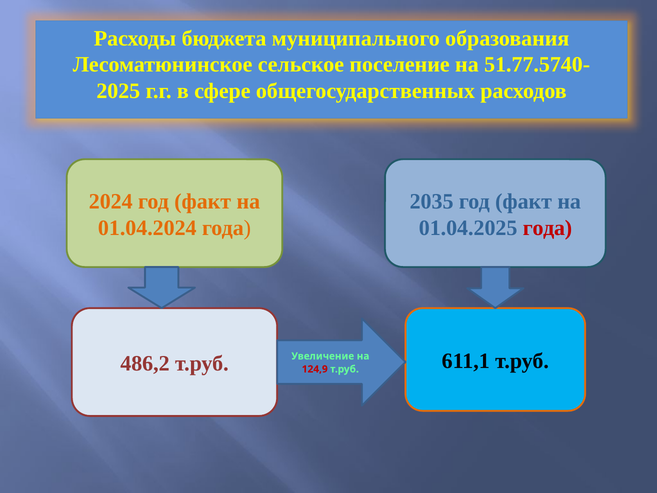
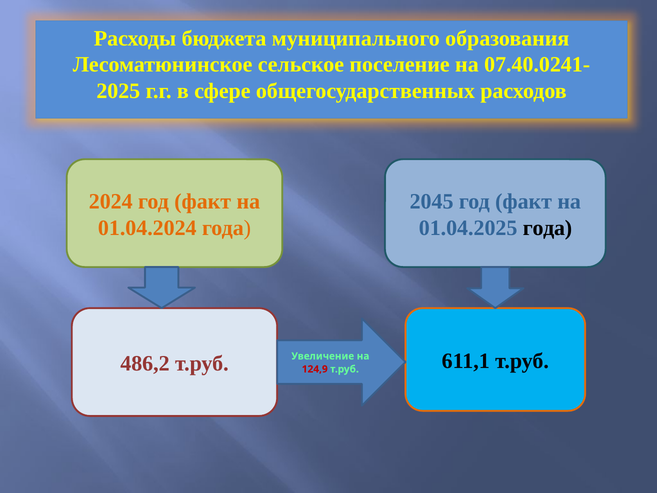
51.77.5740-: 51.77.5740- -> 07.40.0241-
2035: 2035 -> 2045
года at (547, 228) colour: red -> black
